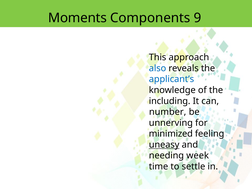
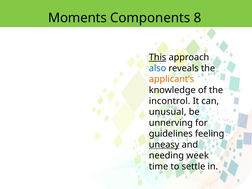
9: 9 -> 8
This underline: none -> present
applicant’s colour: blue -> orange
including: including -> incontrol
number: number -> unusual
minimized: minimized -> guidelines
